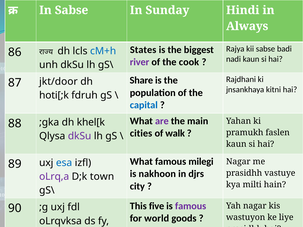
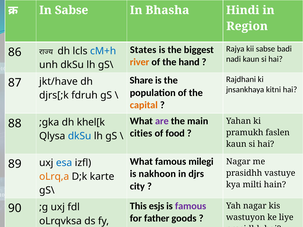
Sunday: Sunday -> Bhasha
Always: Always -> Region
river colour: purple -> orange
cook: cook -> hand
jkt/door: jkt/door -> jkt/have
hoti[;k: hoti[;k -> djrs[;k
capital colour: blue -> orange
walk: walk -> food
dkSu at (80, 136) colour: purple -> blue
oLrq,a colour: purple -> orange
town: town -> karte
five: five -> esjs
world: world -> father
